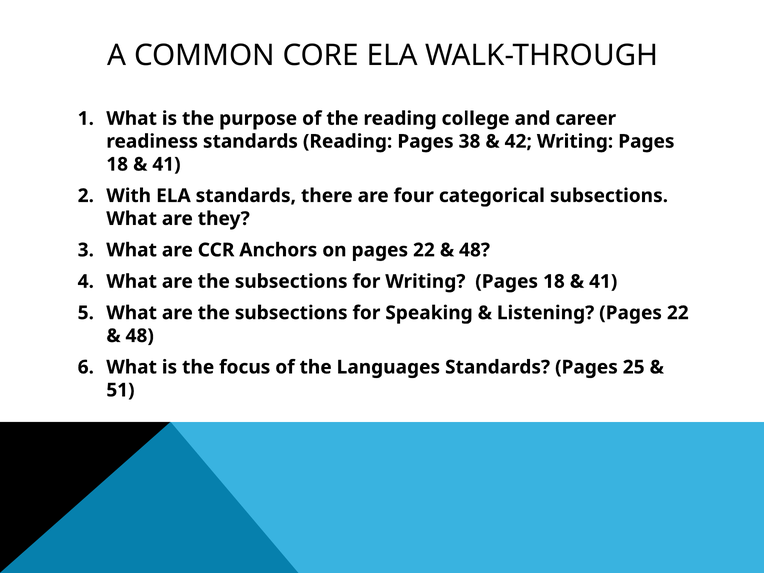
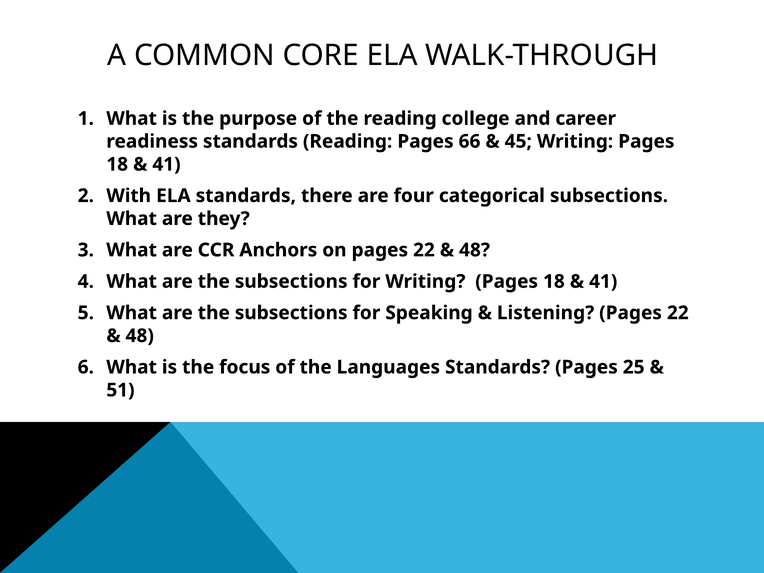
38: 38 -> 66
42: 42 -> 45
